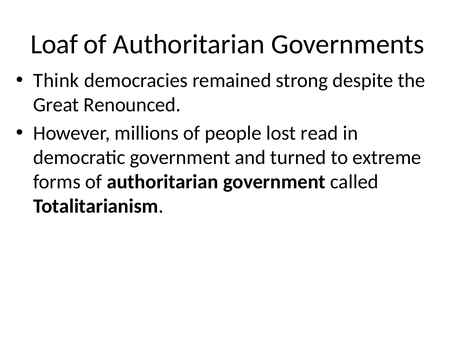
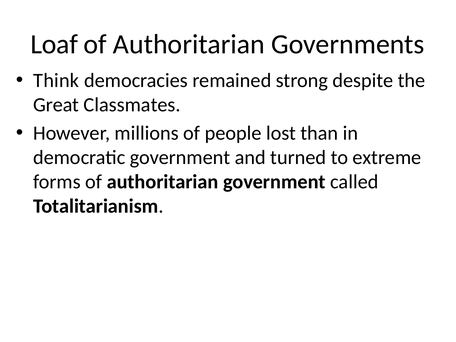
Renounced: Renounced -> Classmates
read: read -> than
